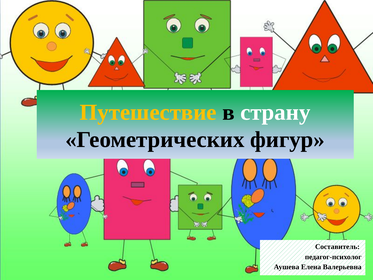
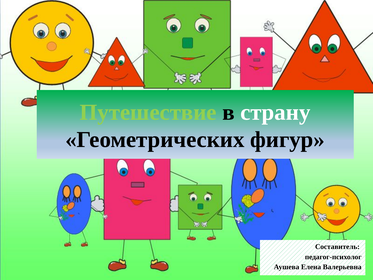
Путешествие colour: yellow -> light green
